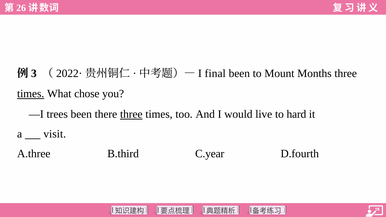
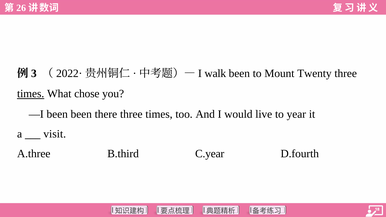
final: final -> walk
Months: Months -> Twenty
—I trees: trees -> been
three at (131, 114) underline: present -> none
hard: hard -> year
